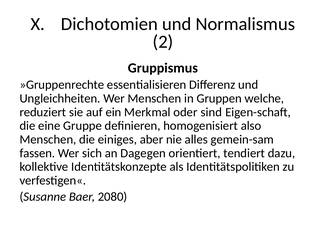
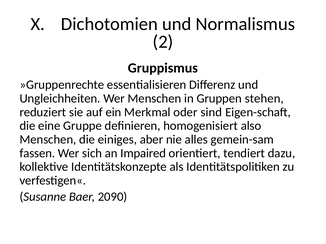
welche: welche -> stehen
Dagegen: Dagegen -> Impaired
2080: 2080 -> 2090
